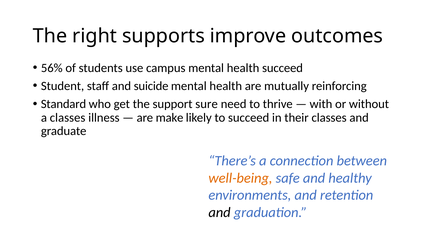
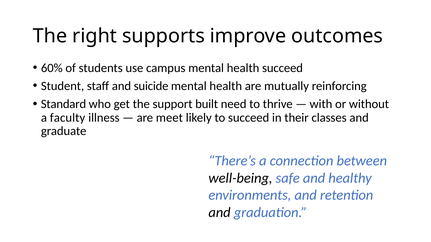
56%: 56% -> 60%
sure: sure -> built
a classes: classes -> faculty
make: make -> meet
well-being colour: orange -> black
